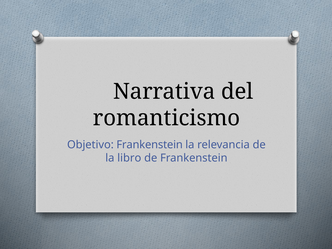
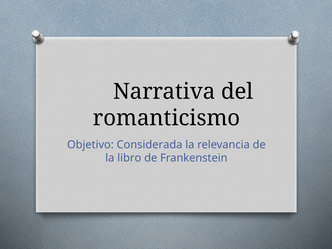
Objetivo Frankenstein: Frankenstein -> Considerada
